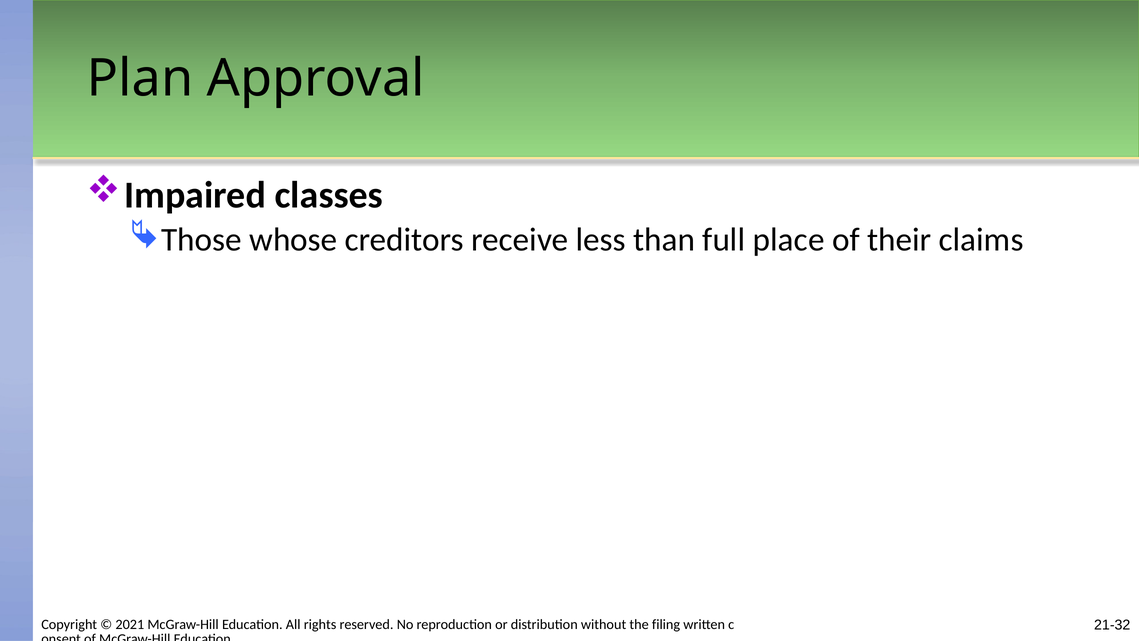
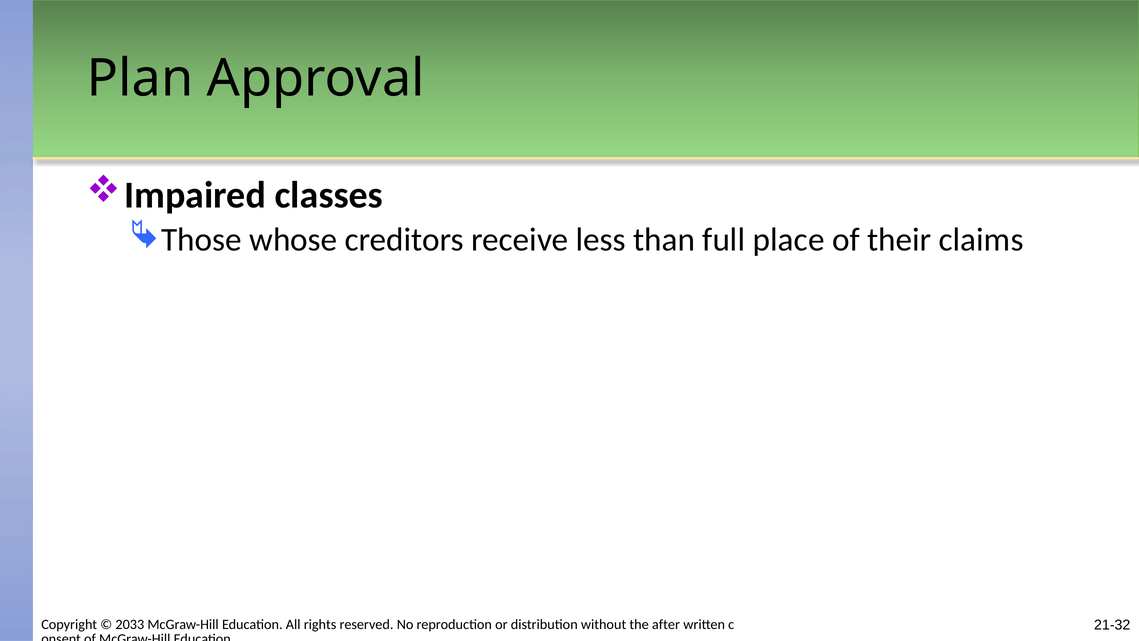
2021: 2021 -> 2033
filing: filing -> after
